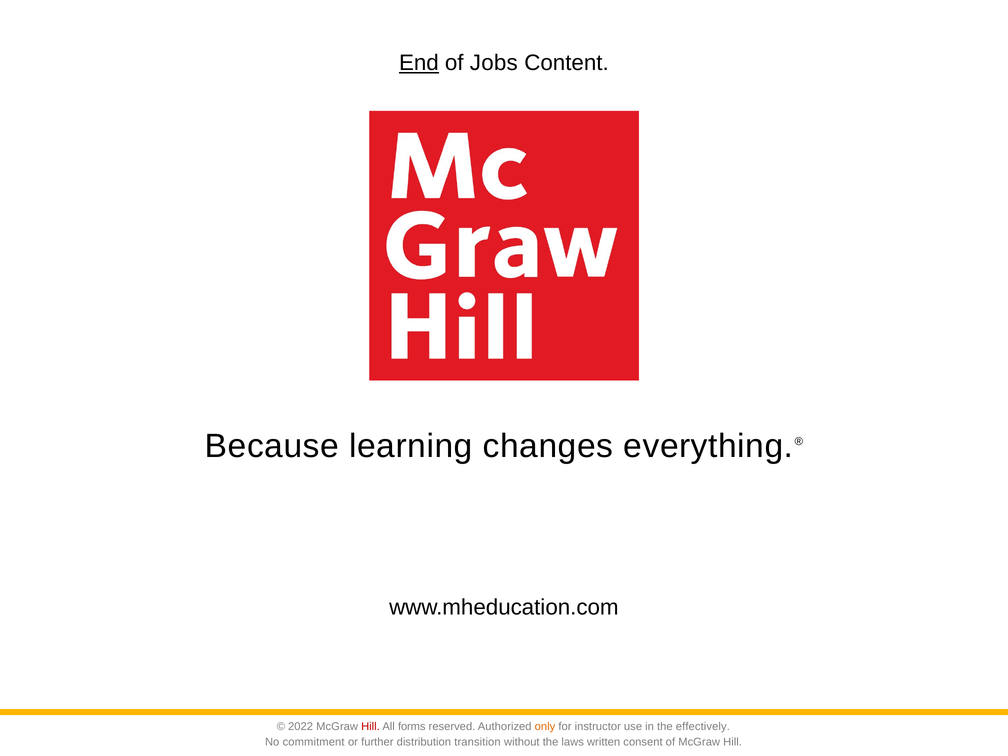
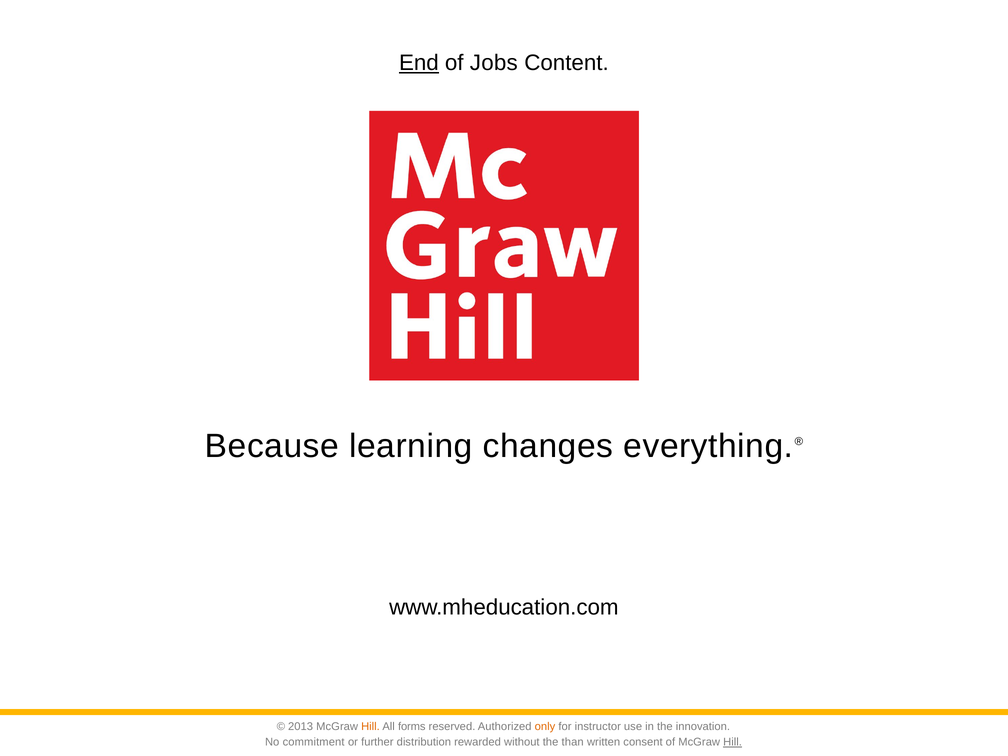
2022: 2022 -> 2013
Hill at (370, 727) colour: red -> orange
effectively: effectively -> innovation
transition: transition -> rewarded
laws: laws -> than
Hill at (733, 742) underline: none -> present
